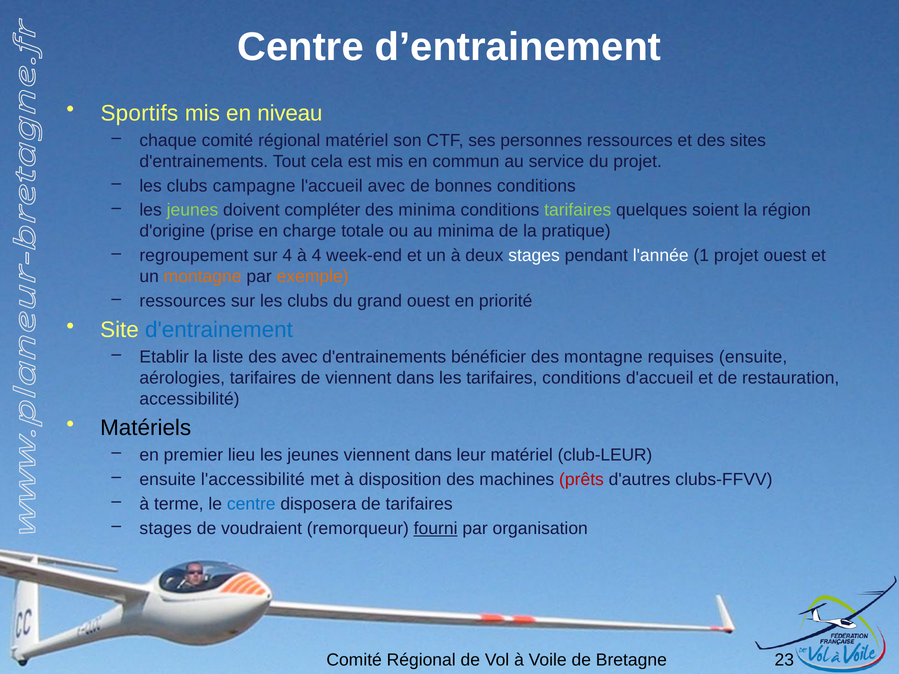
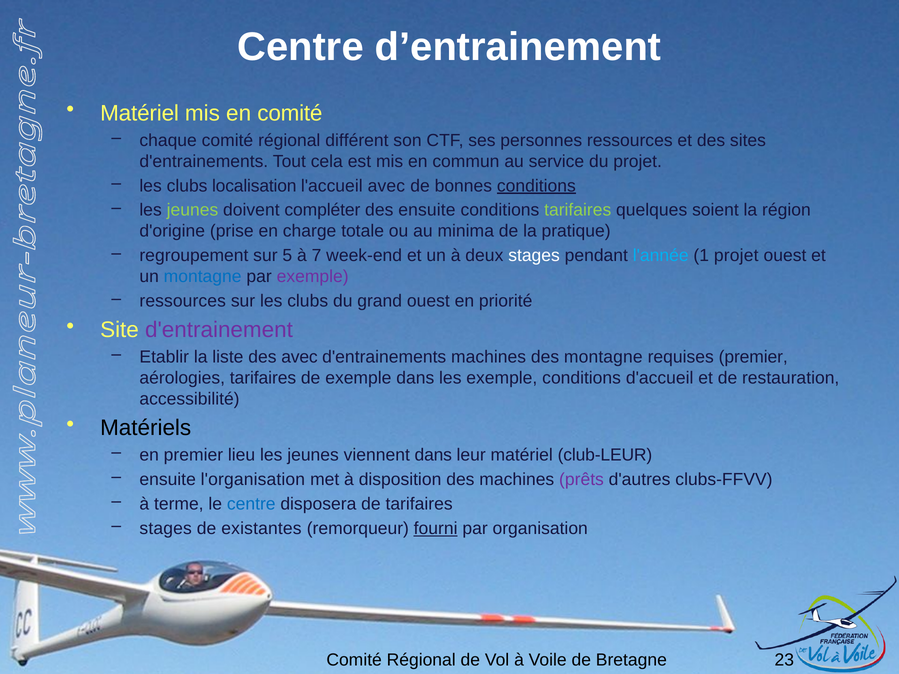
Sportifs at (139, 113): Sportifs -> Matériel
en niveau: niveau -> comité
régional matériel: matériel -> différent
campagne: campagne -> localisation
conditions at (536, 186) underline: none -> present
des minima: minima -> ensuite
sur 4: 4 -> 5
à 4: 4 -> 7
l'année colour: white -> light blue
montagne at (203, 277) colour: orange -> blue
exemple at (313, 277) colour: orange -> purple
d'entrainement colour: blue -> purple
d'entrainements bénéficier: bénéficier -> machines
requises ensuite: ensuite -> premier
de viennent: viennent -> exemple
les tarifaires: tarifaires -> exemple
l'accessibilité: l'accessibilité -> l'organisation
prêts colour: red -> purple
voudraient: voudraient -> existantes
